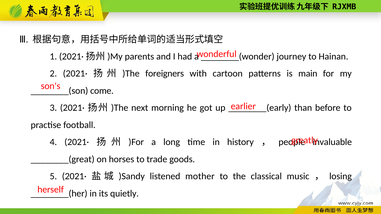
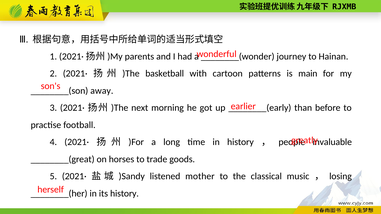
foreigners: foreigners -> basketball
come: come -> away
its quietly: quietly -> history
